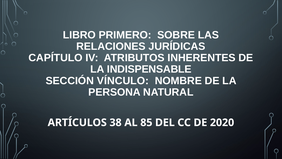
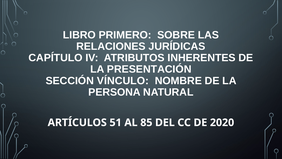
INDISPENSABLE: INDISPENSABLE -> PRESENTACIÓN
38: 38 -> 51
